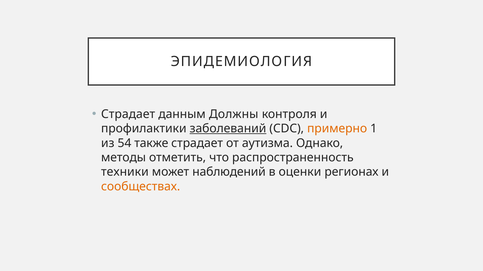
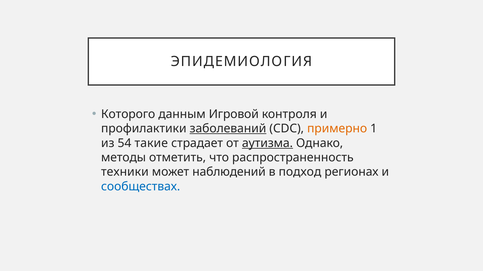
Страдает at (128, 114): Страдает -> Которого
Должны: Должны -> Игровой
также: также -> такие
аутизма underline: none -> present
оценки: оценки -> подход
сообществах colour: orange -> blue
